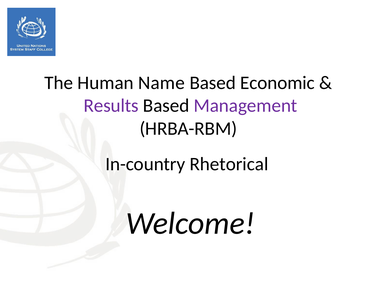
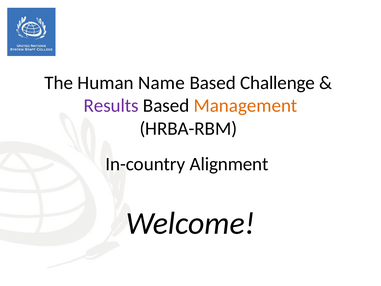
Economic: Economic -> Challenge
Management colour: purple -> orange
Rhetorical: Rhetorical -> Alignment
